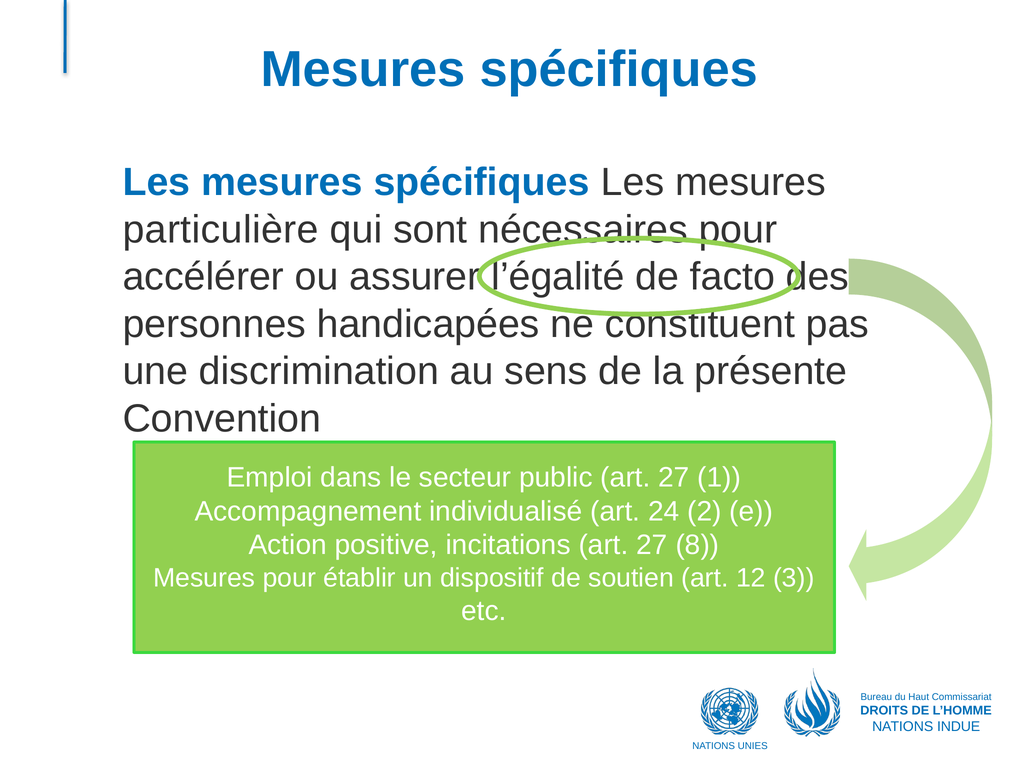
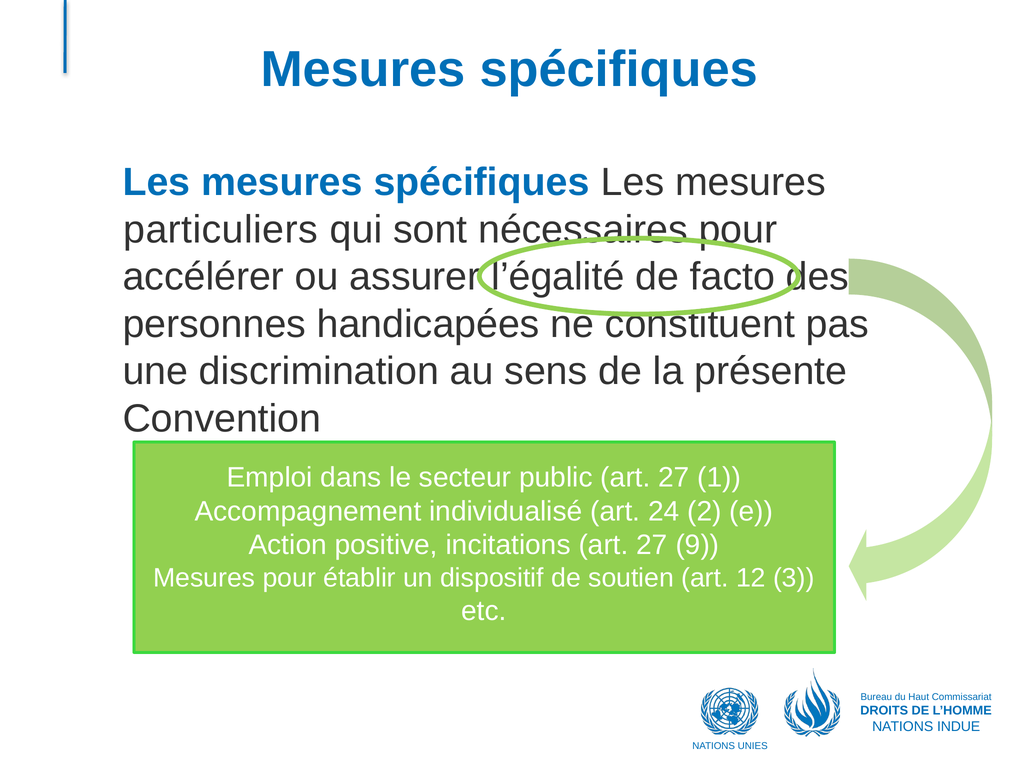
particulière: particulière -> particuliers
8: 8 -> 9
